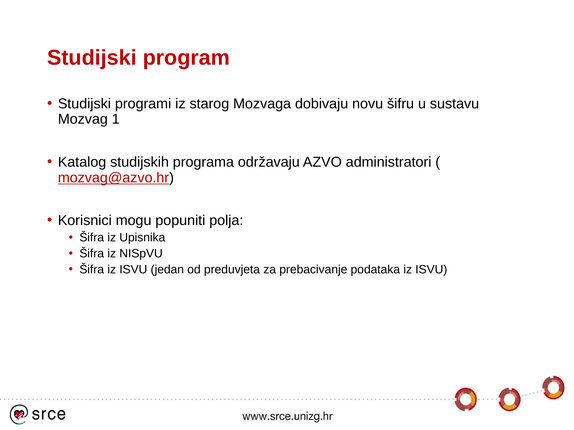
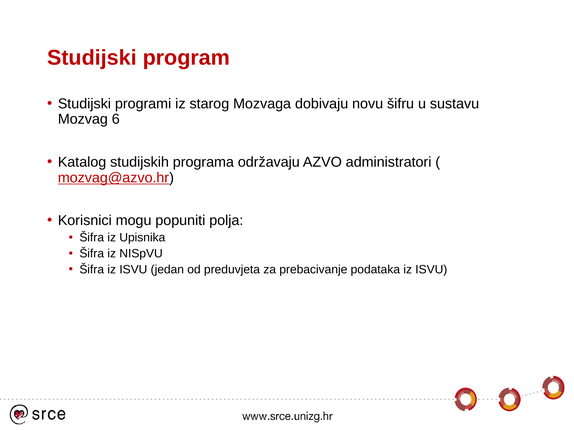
1: 1 -> 6
